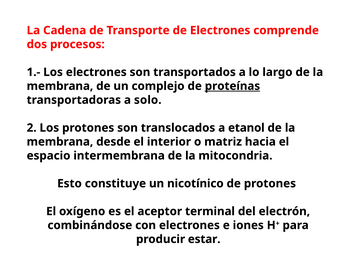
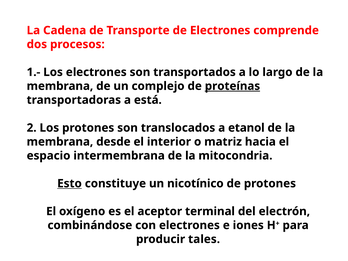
solo: solo -> está
Esto underline: none -> present
estar: estar -> tales
